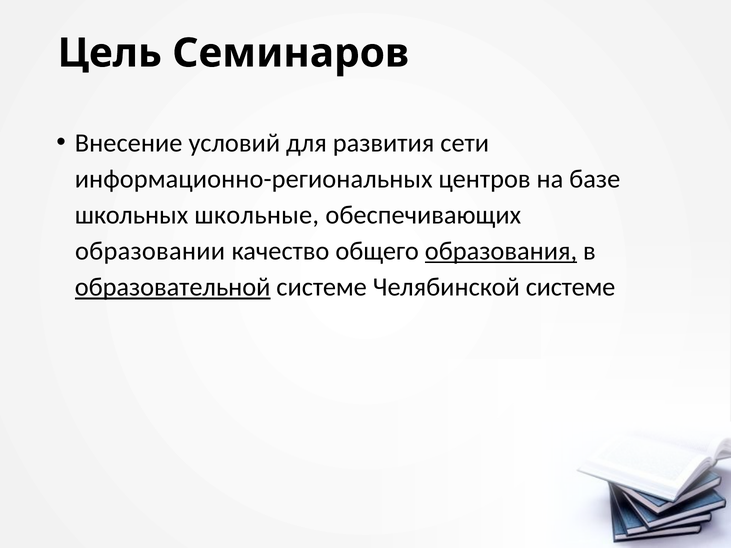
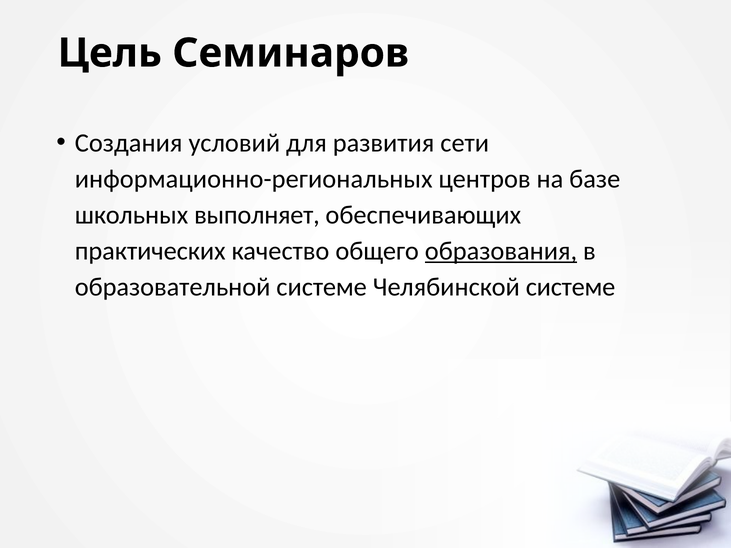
Внесение: Внесение -> Создания
школьные: школьные -> выполняет
образовании: образовании -> практических
образовательной underline: present -> none
